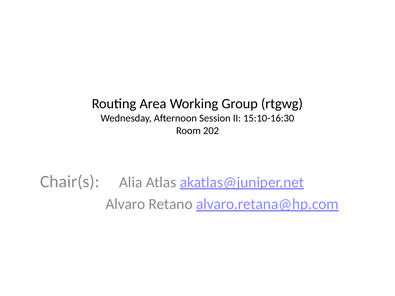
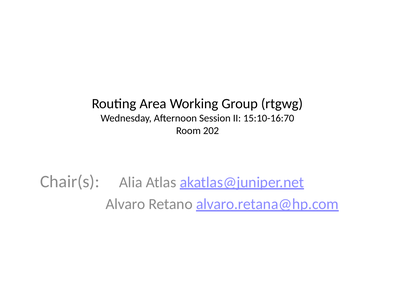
15:10-16:30: 15:10-16:30 -> 15:10-16:70
